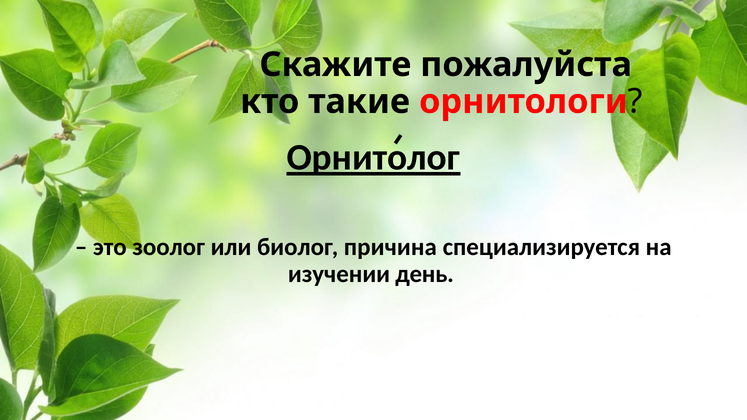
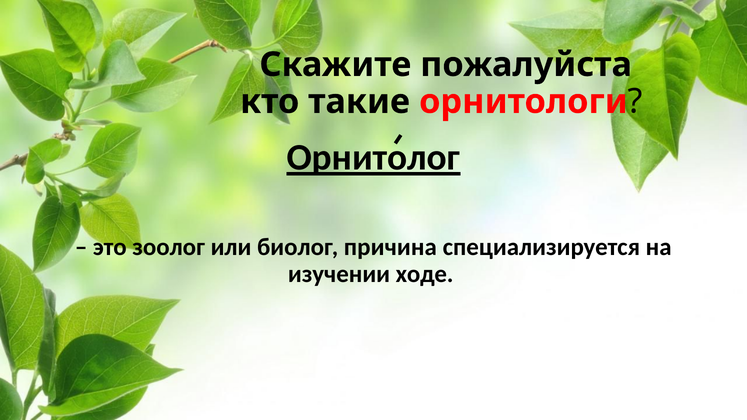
день: день -> ходе
